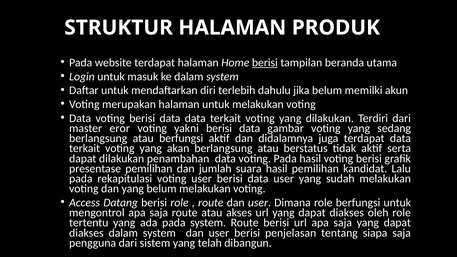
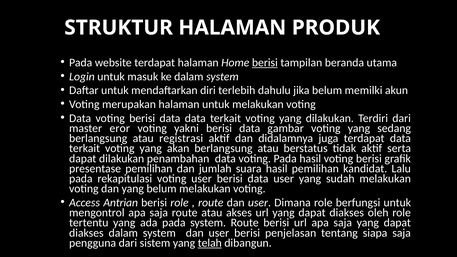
atau berfungsi: berfungsi -> registrasi
Datang: Datang -> Antrian
telah underline: none -> present
